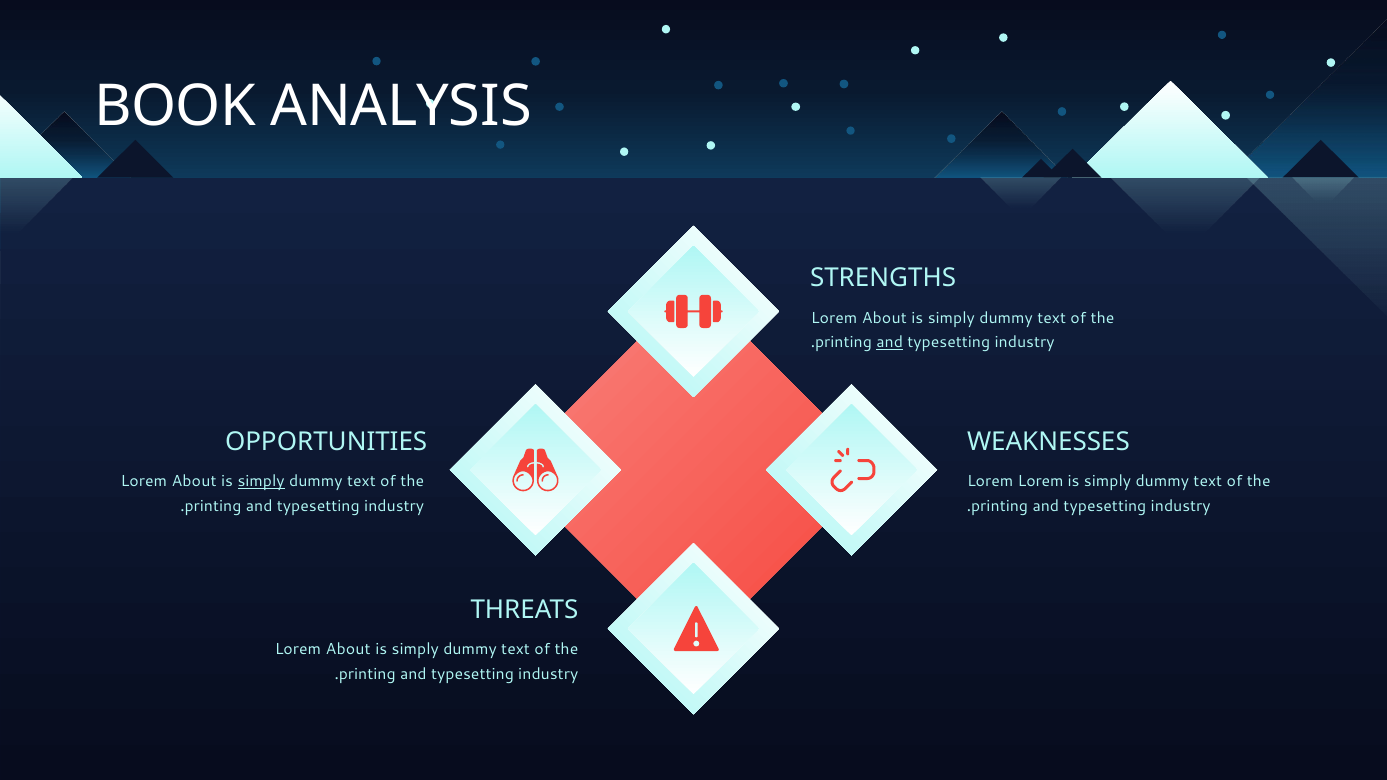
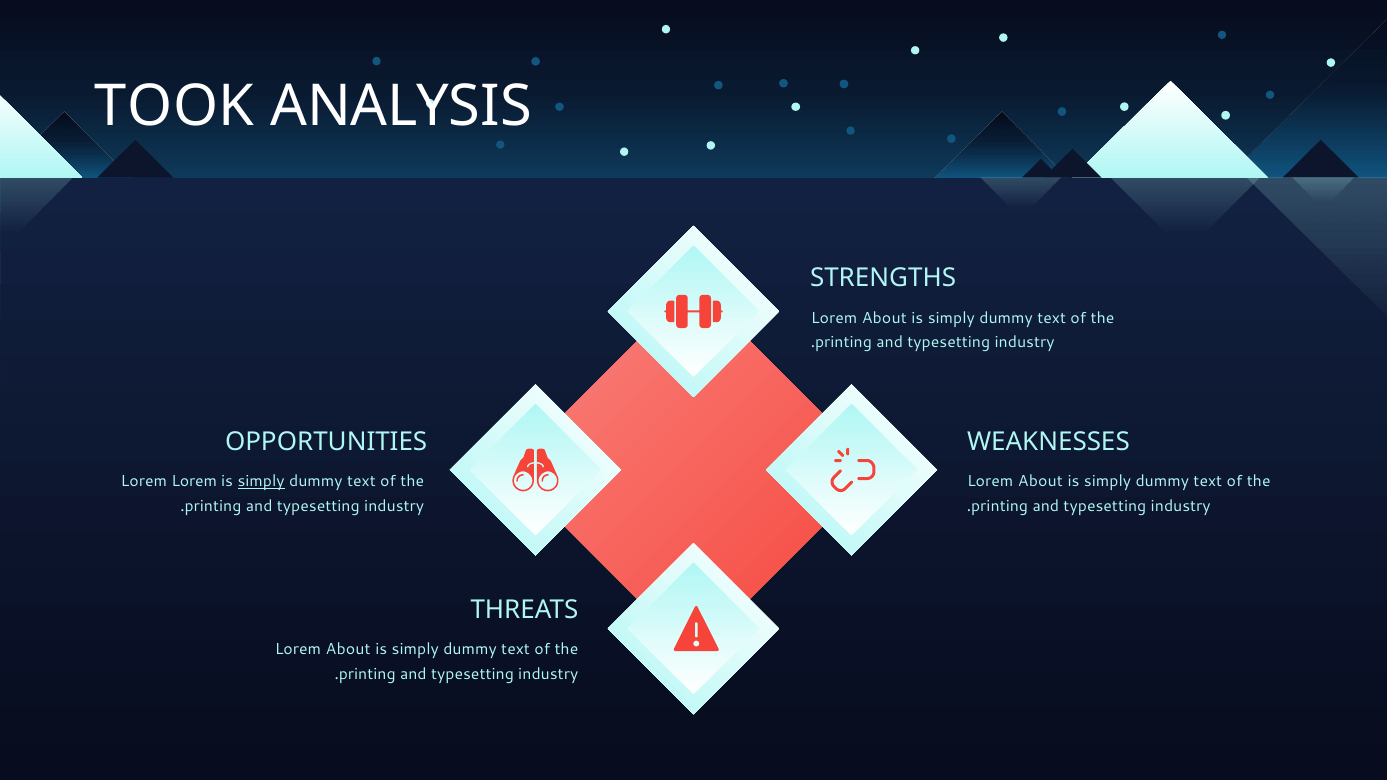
BOOK: BOOK -> TOOK
and at (890, 343) underline: present -> none
About at (194, 482): About -> Lorem
Lorem at (1041, 482): Lorem -> About
